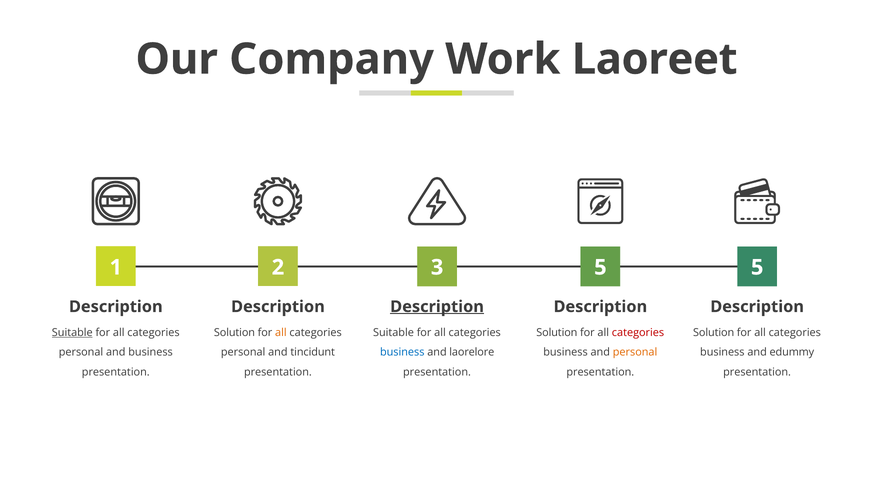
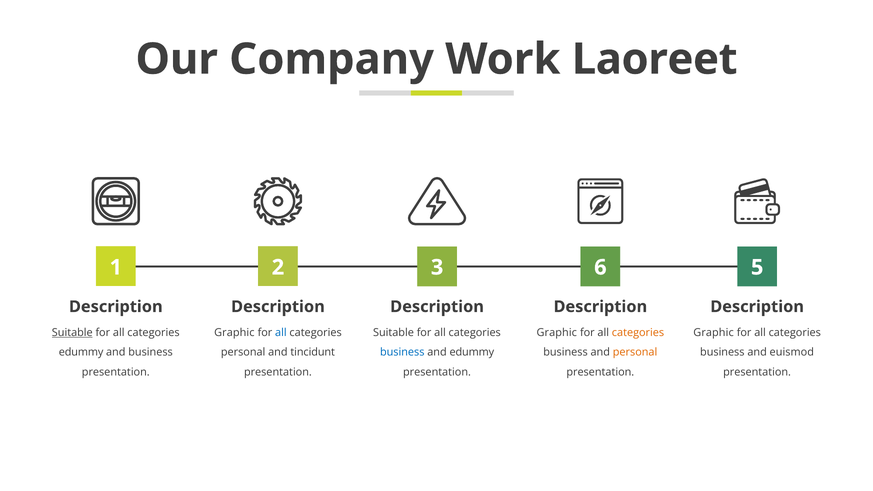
2 5: 5 -> 6
Description at (437, 307) underline: present -> none
Solution at (234, 333): Solution -> Graphic
all at (281, 333) colour: orange -> blue
Solution at (557, 333): Solution -> Graphic
categories at (638, 333) colour: red -> orange
Solution at (714, 333): Solution -> Graphic
personal at (81, 352): personal -> edummy
and laorelore: laorelore -> edummy
edummy: edummy -> euismod
